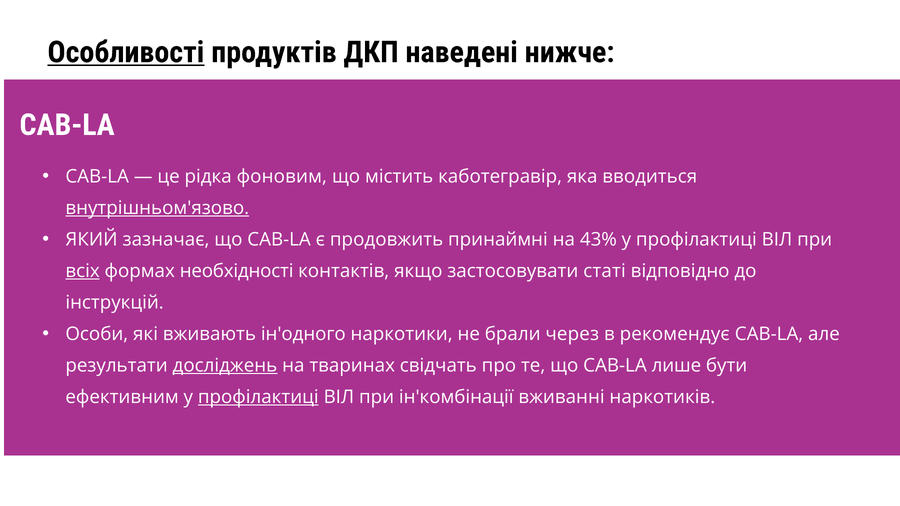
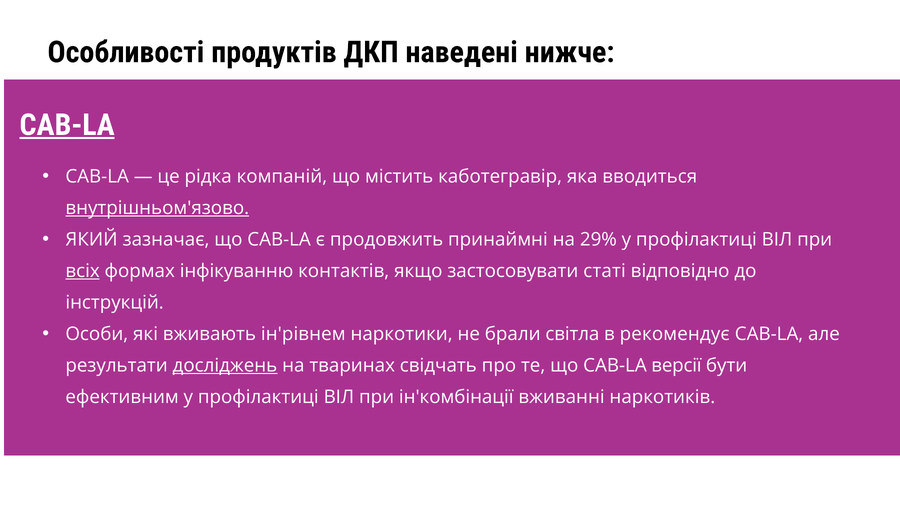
Особливості underline: present -> none
CAB-LA at (67, 125) underline: none -> present
фоновим: фоновим -> компаній
43%: 43% -> 29%
необхідності: необхідності -> інфікуванню
ін'одного: ін'одного -> ін'рівнем
через: через -> світла
лише: лише -> версії
профілактиці at (258, 397) underline: present -> none
